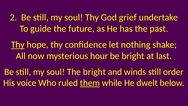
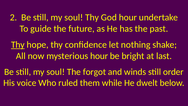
God grief: grief -> hour
The bright: bright -> forgot
them underline: present -> none
